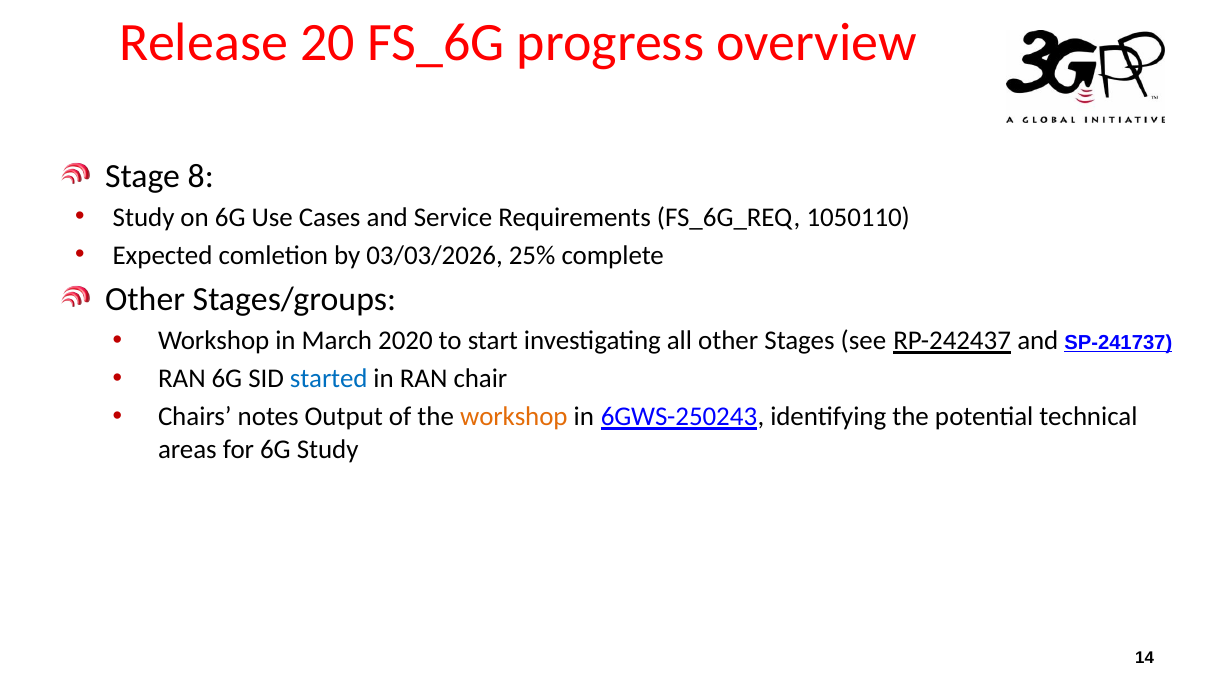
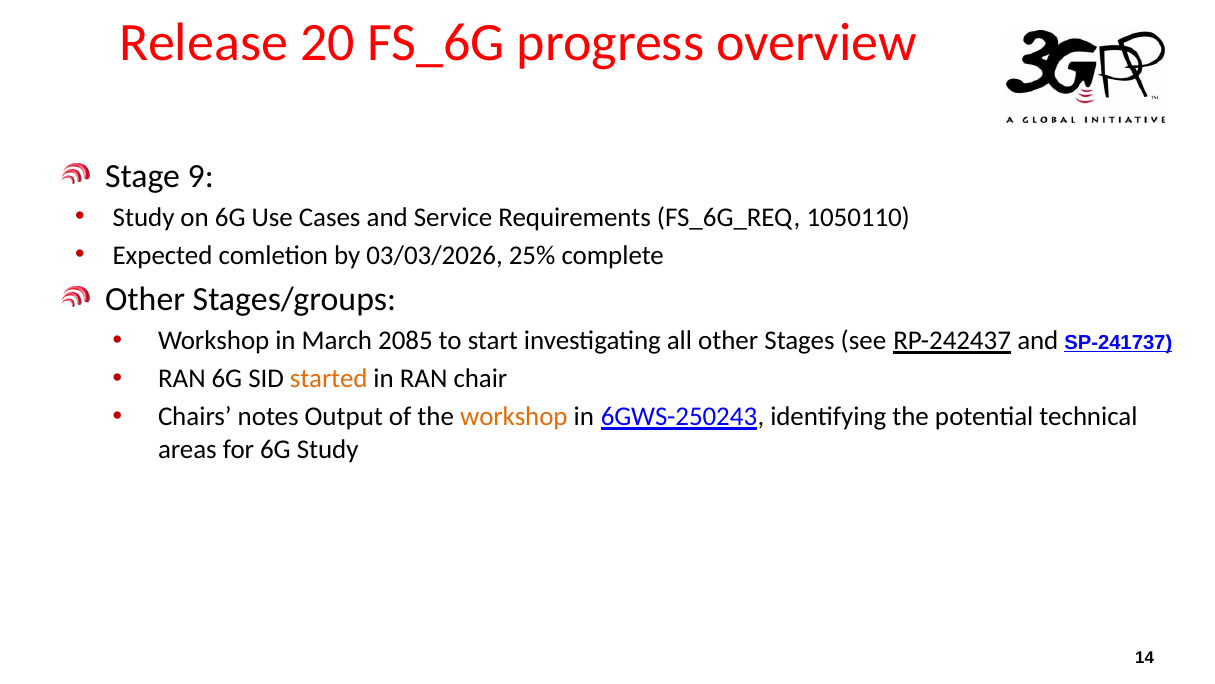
8: 8 -> 9
2020: 2020 -> 2085
started colour: blue -> orange
